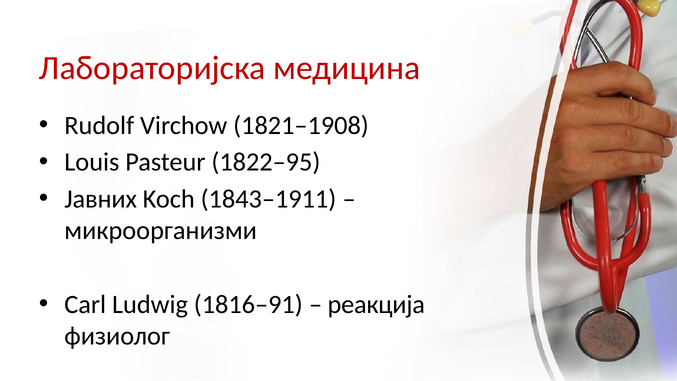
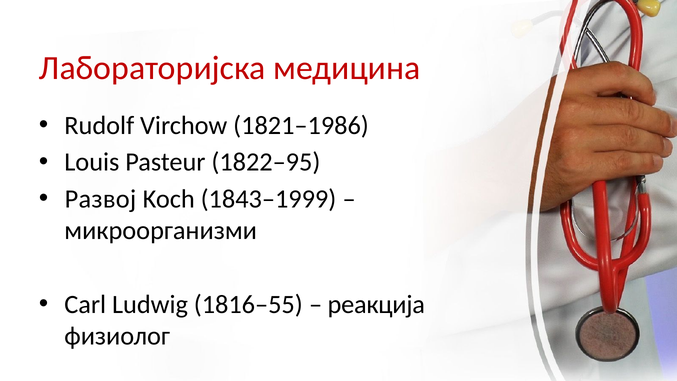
1821–1908: 1821–1908 -> 1821–1986
Јавних: Јавних -> Развој
1843–1911: 1843–1911 -> 1843–1999
1816–91: 1816–91 -> 1816–55
